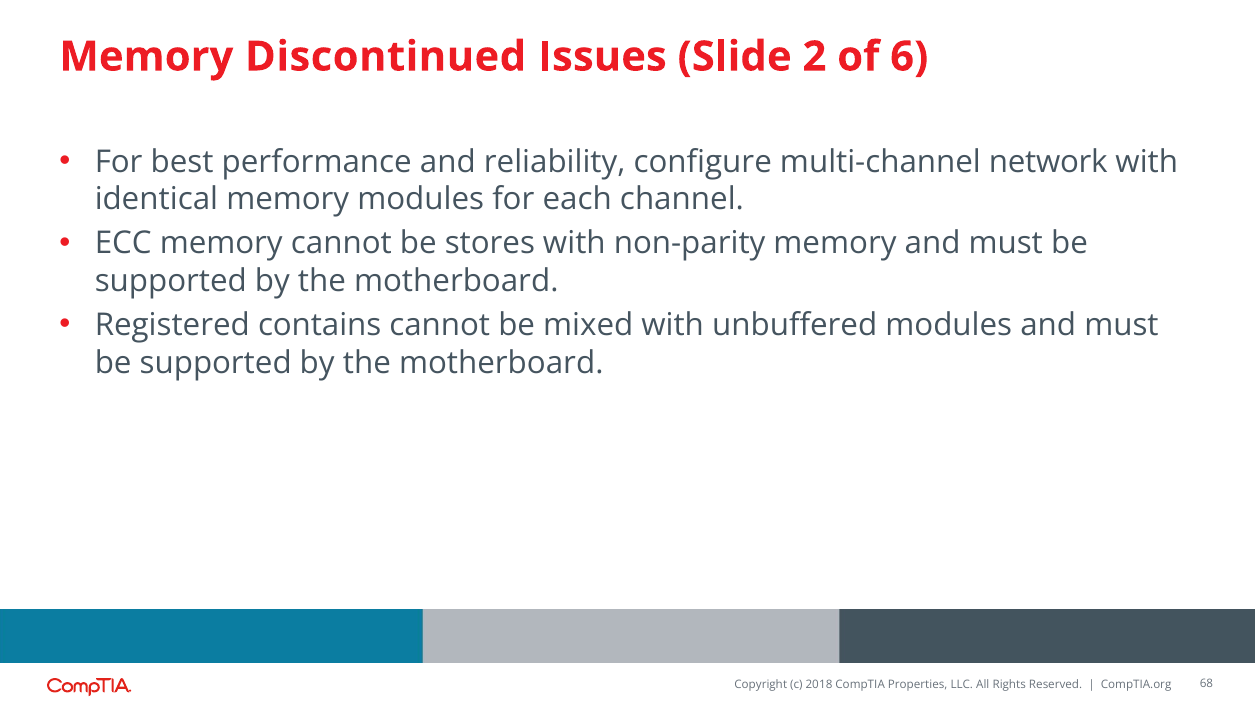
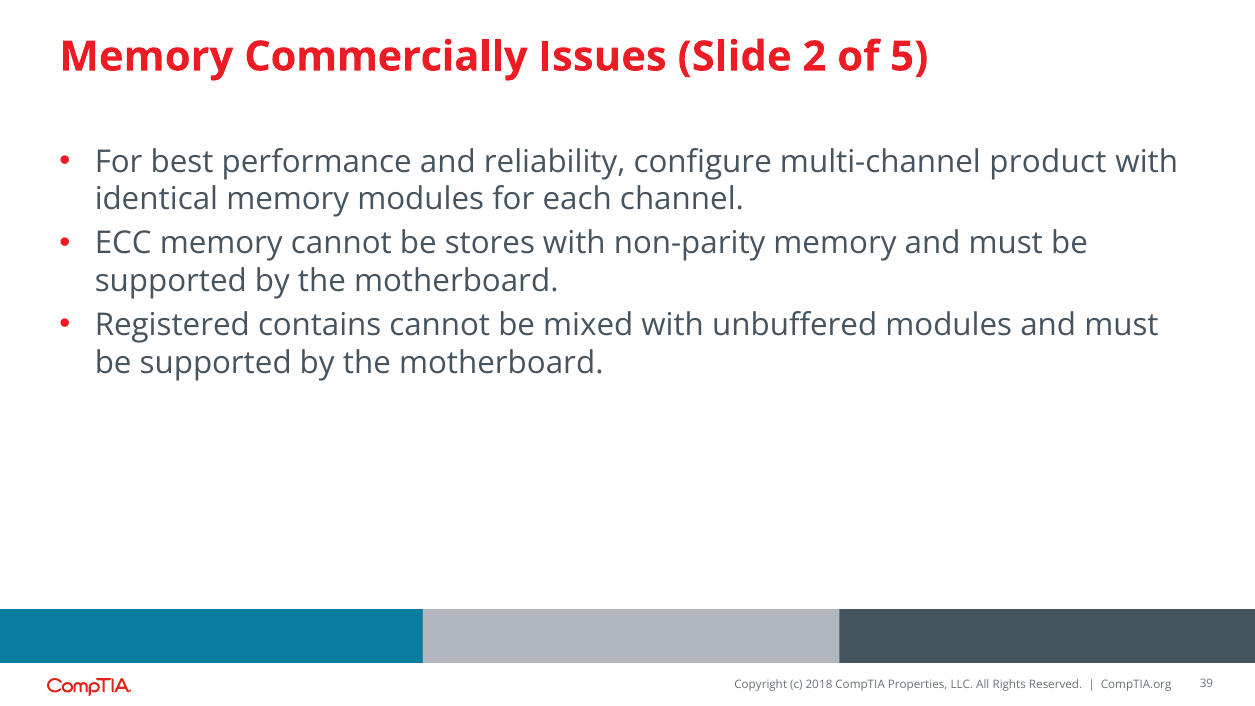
Discontinued: Discontinued -> Commercially
6: 6 -> 5
network: network -> product
68: 68 -> 39
